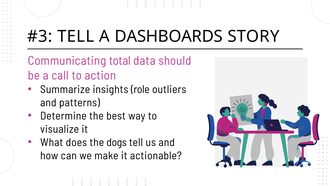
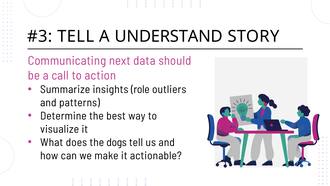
DASHBOARDS: DASHBOARDS -> UNDERSTAND
total: total -> next
